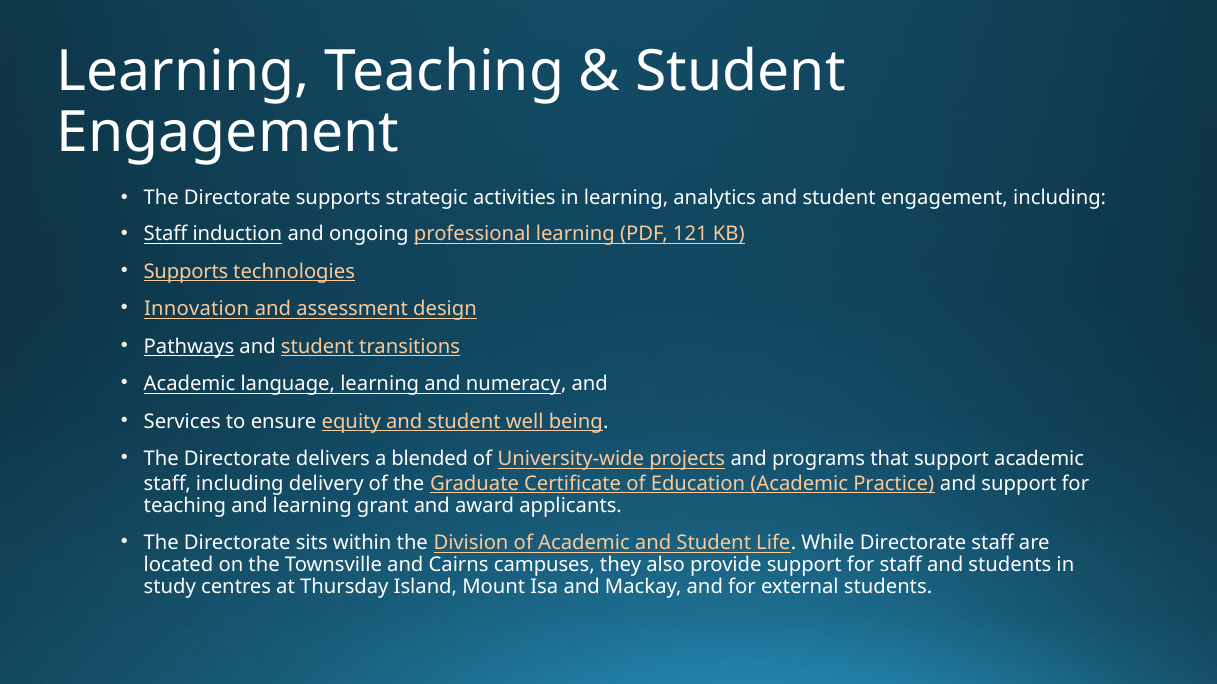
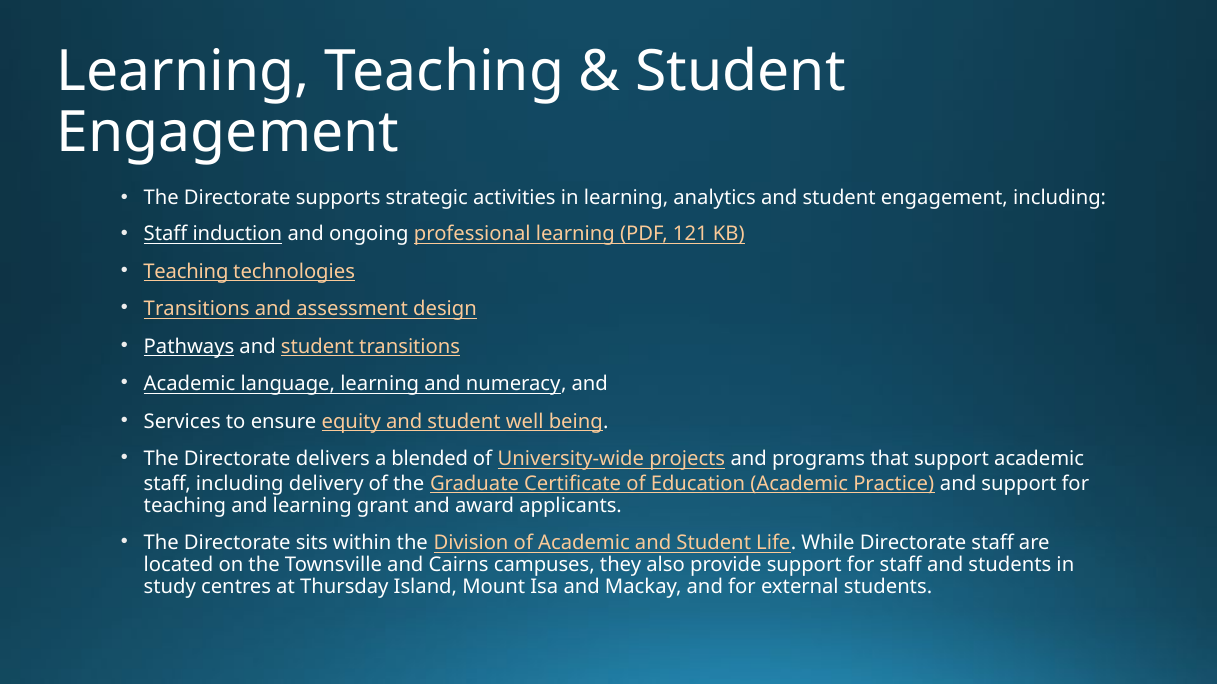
Supports at (186, 272): Supports -> Teaching
Innovation at (197, 309): Innovation -> Transitions
